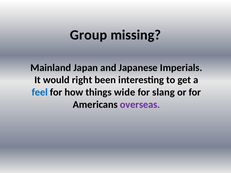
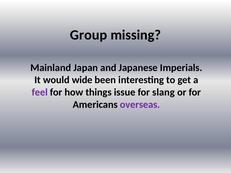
right: right -> wide
feel colour: blue -> purple
wide: wide -> issue
